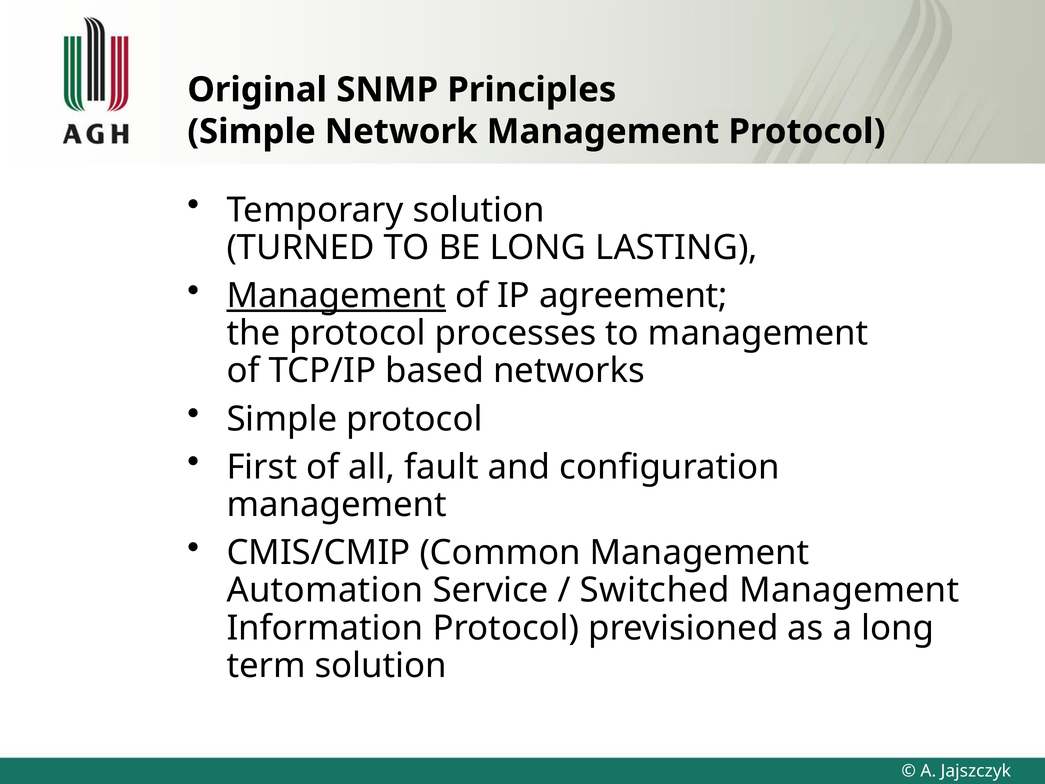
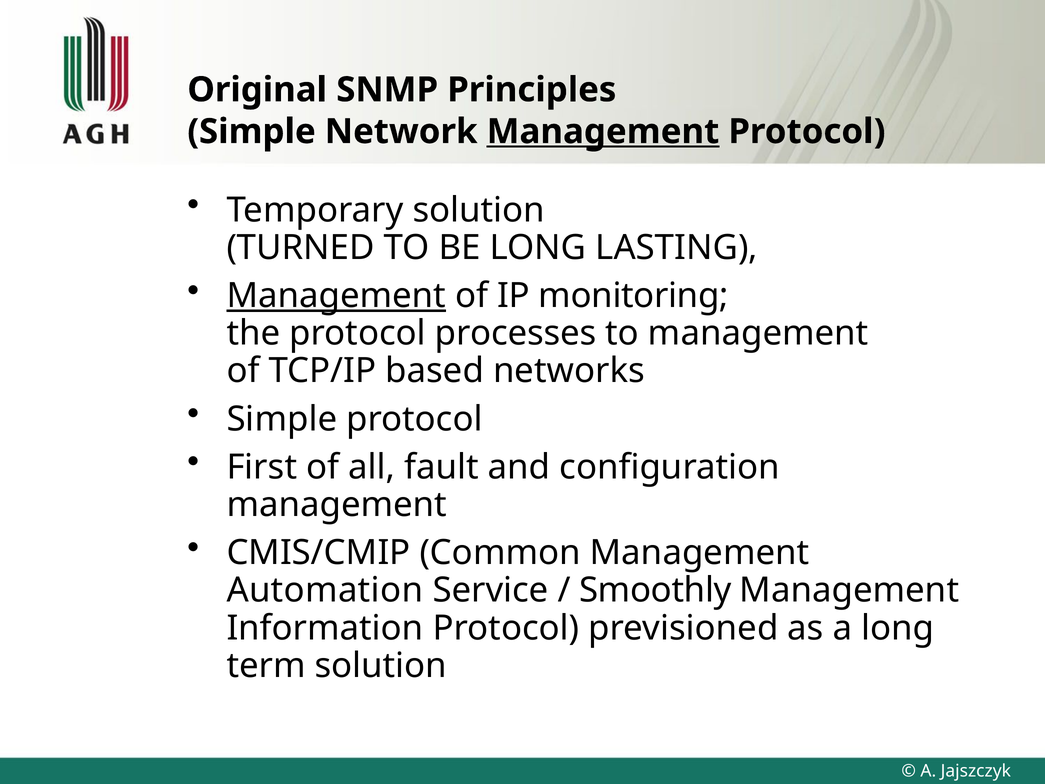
Management at (603, 132) underline: none -> present
agreement: agreement -> monitoring
Switched: Switched -> Smoothly
